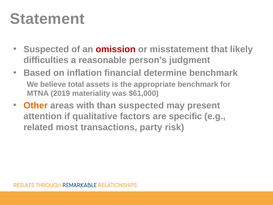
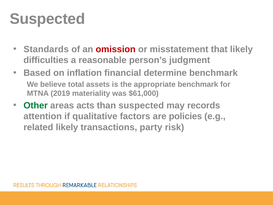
Statement at (47, 19): Statement -> Suspected
Suspected at (46, 49): Suspected -> Standards
Other colour: orange -> green
with: with -> acts
present: present -> records
specific: specific -> policies
related most: most -> likely
